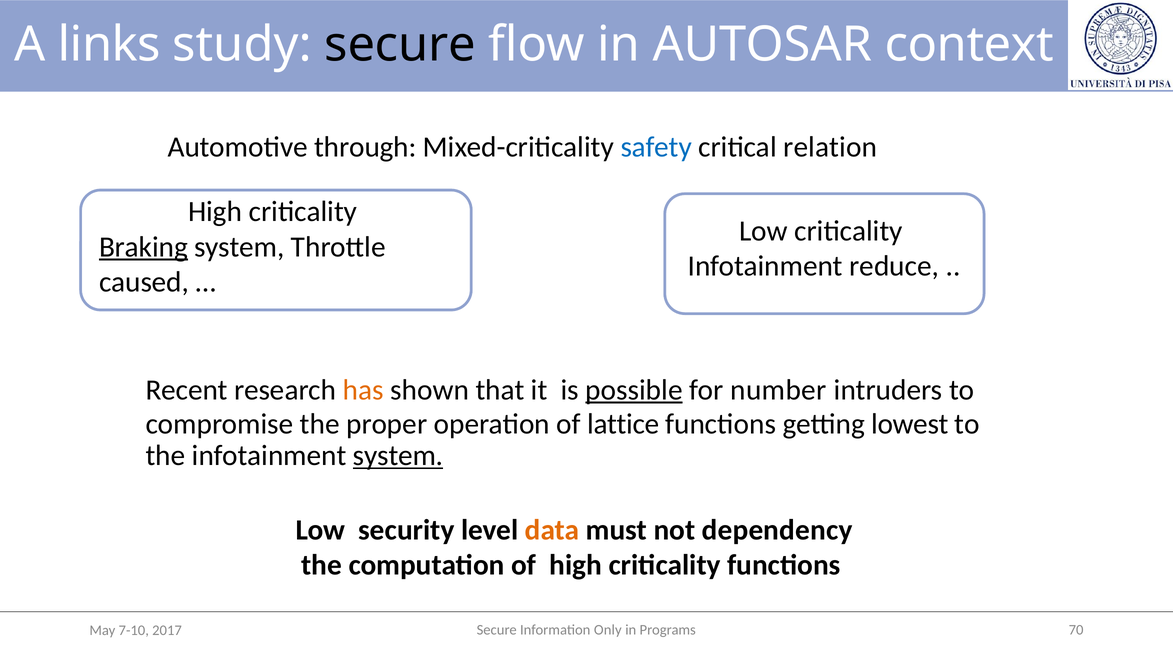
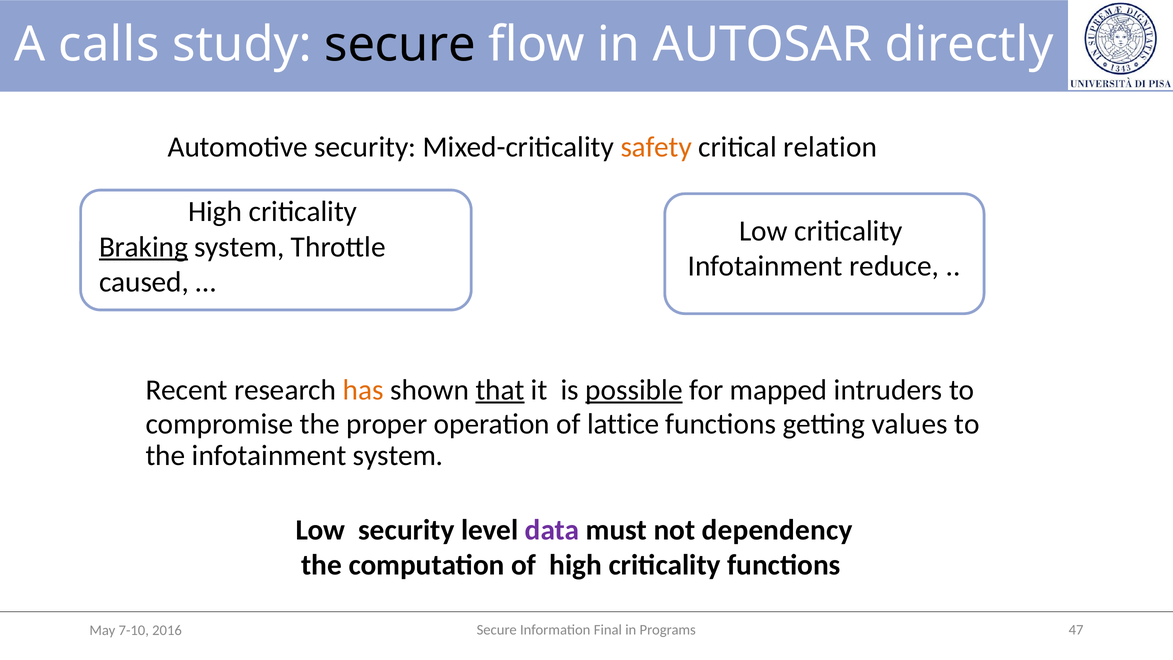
links: links -> calls
context: context -> directly
Automotive through: through -> security
safety colour: blue -> orange
that underline: none -> present
number: number -> mapped
lowest: lowest -> values
system at (398, 456) underline: present -> none
data colour: orange -> purple
Only: Only -> Final
70: 70 -> 47
2017: 2017 -> 2016
